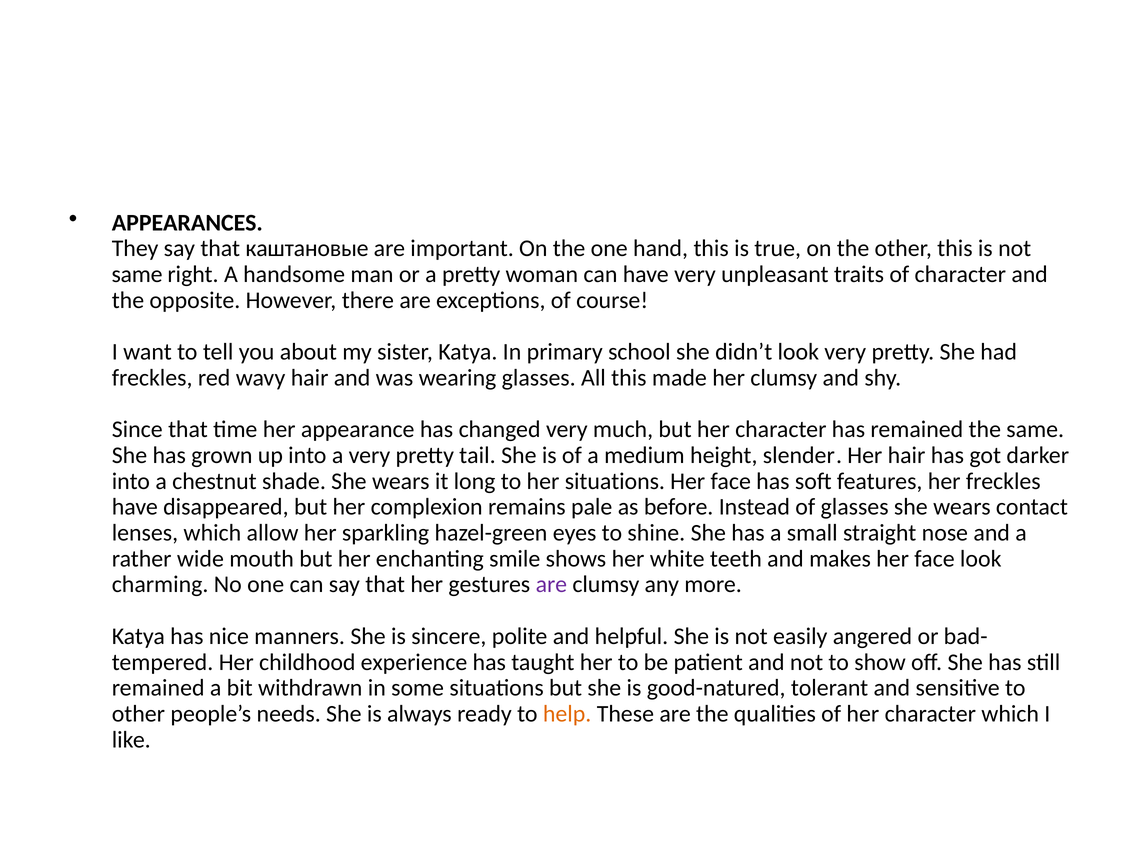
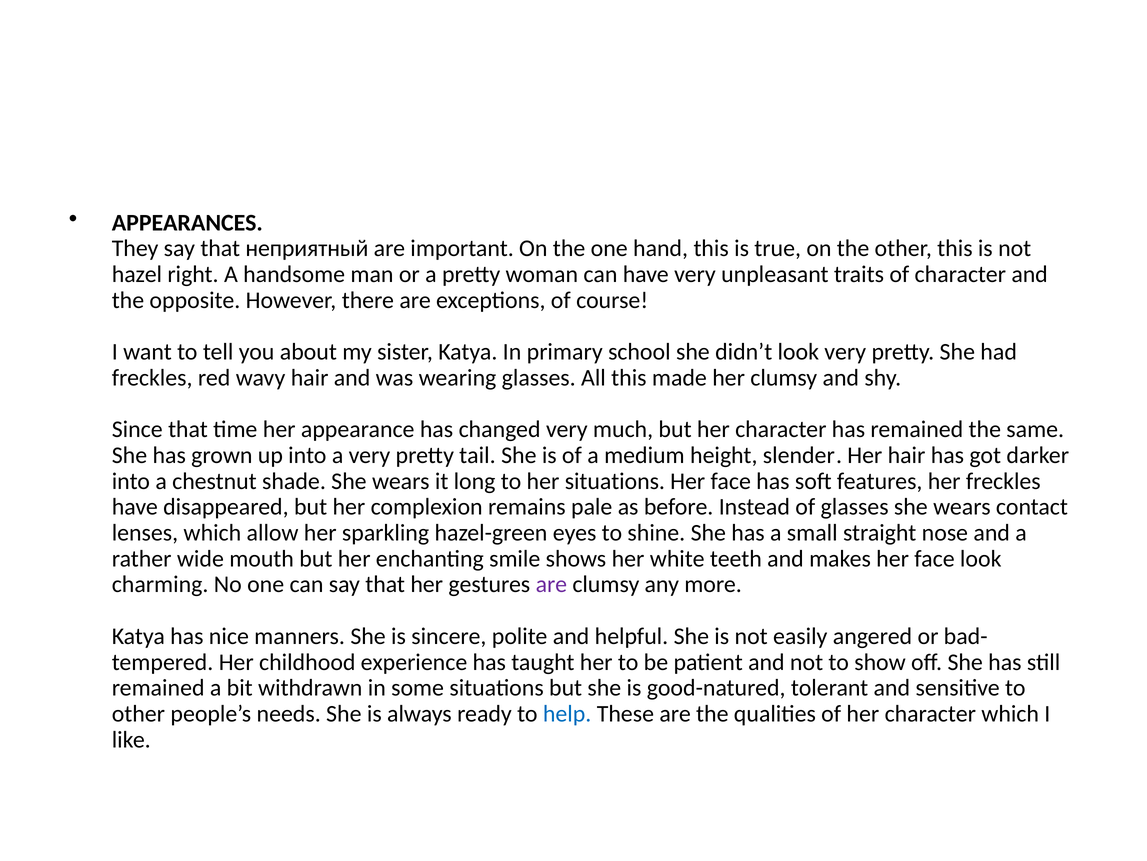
каштановые: каштановые -> неприятный
same at (137, 274): same -> hazel
help colour: orange -> blue
